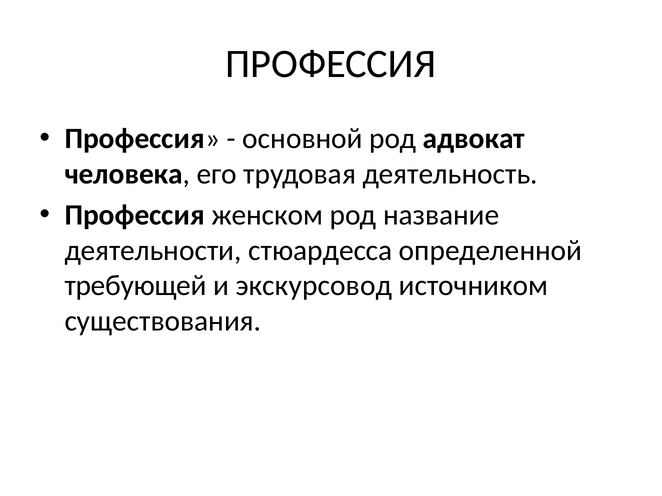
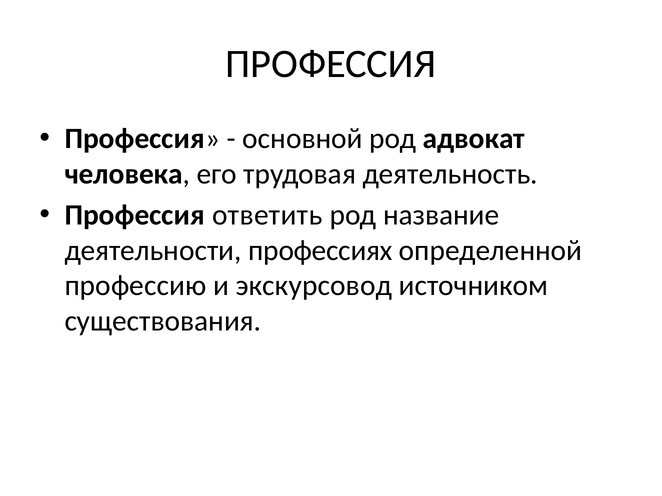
женском: женском -> ответить
стюардесса: стюардесса -> профессиях
требующей: требующей -> профессию
